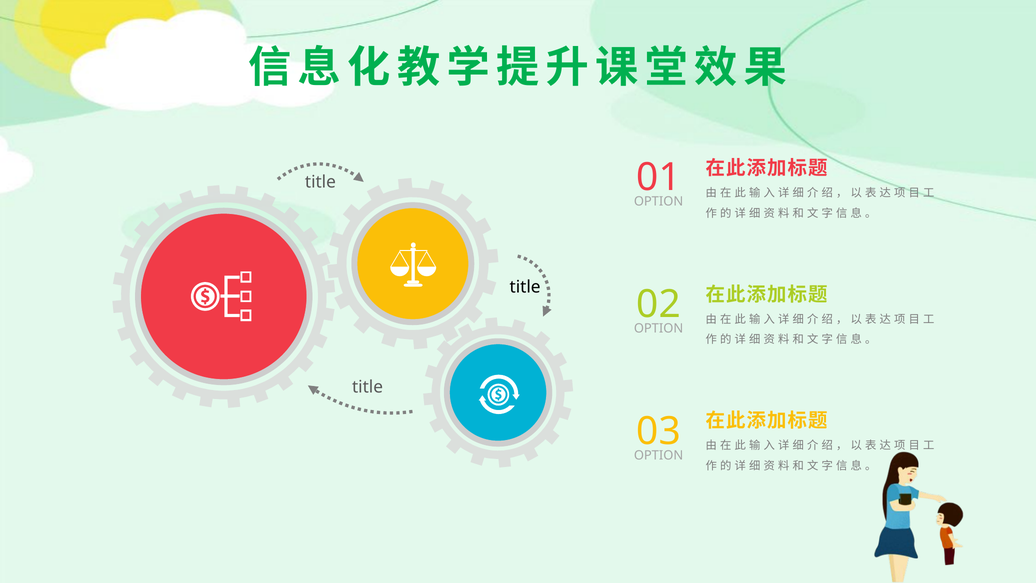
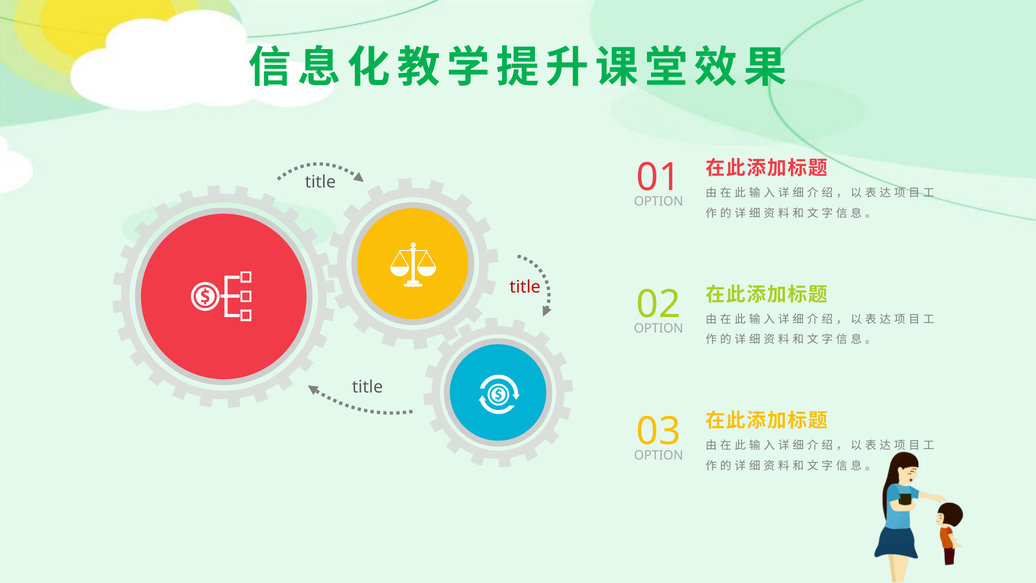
title at (525, 287) colour: black -> red
